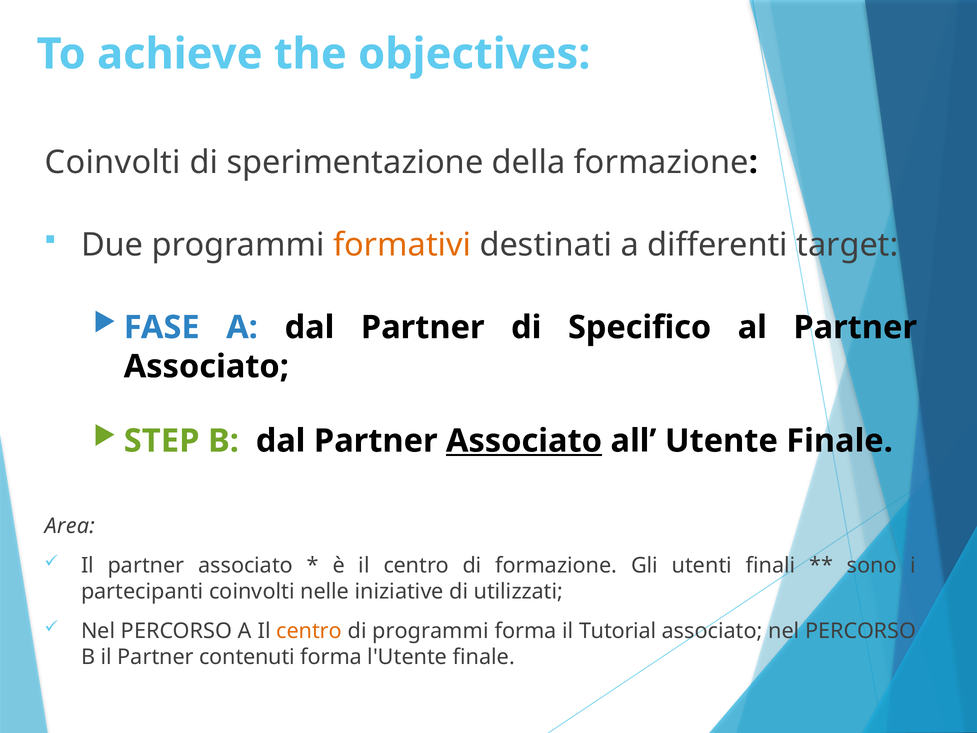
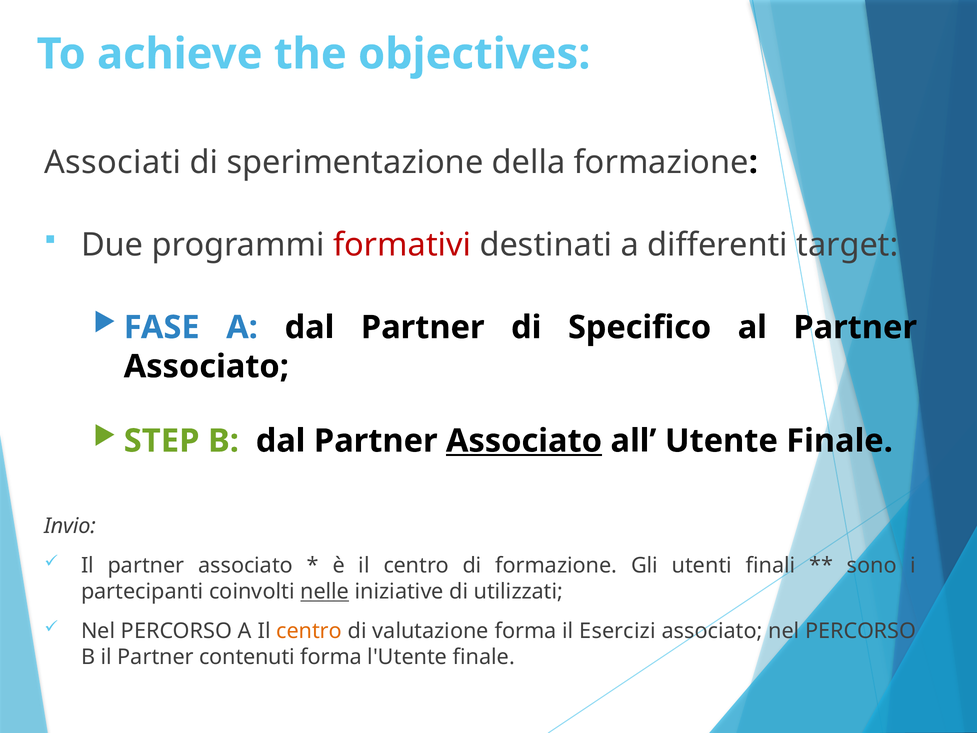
Coinvolti at (113, 162): Coinvolti -> Associati
formativi colour: orange -> red
Area: Area -> Invio
nelle underline: none -> present
di programmi: programmi -> valutazione
Tutorial: Tutorial -> Esercizi
